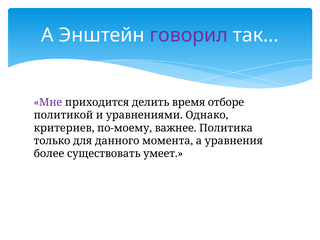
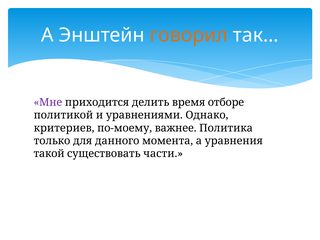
говорил colour: purple -> orange
более: более -> такой
умеет: умеет -> части
